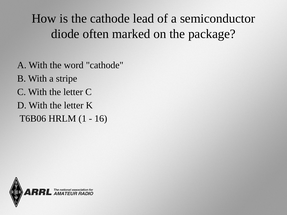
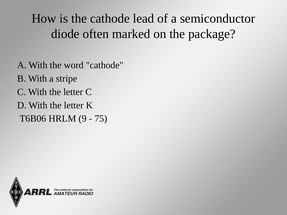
1: 1 -> 9
16: 16 -> 75
